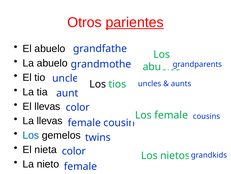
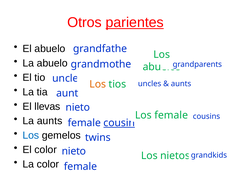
Los at (98, 84) colour: black -> orange
color at (78, 107): color -> nieto
La llevas: llevas -> aunts
cousin at (119, 122) underline: none -> present
El nieta: nieta -> color
color at (74, 150): color -> nieto
La nieto: nieto -> color
